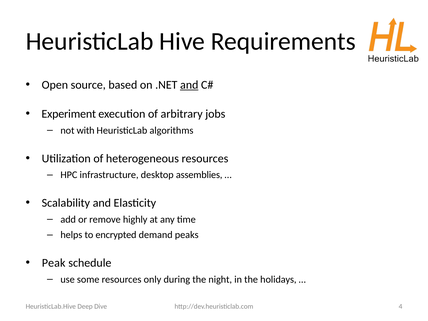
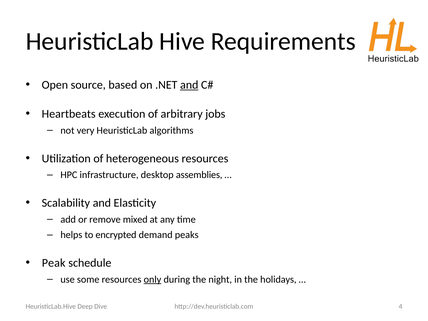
Experiment: Experiment -> Heartbeats
with: with -> very
highly: highly -> mixed
only underline: none -> present
